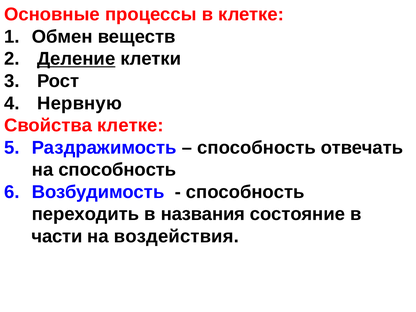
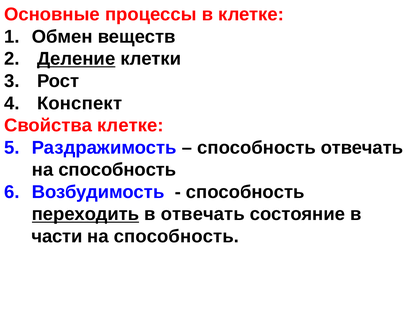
Нервную: Нервную -> Конспект
переходить underline: none -> present
в названия: названия -> отвечать
воздействия at (176, 236): воздействия -> способность
